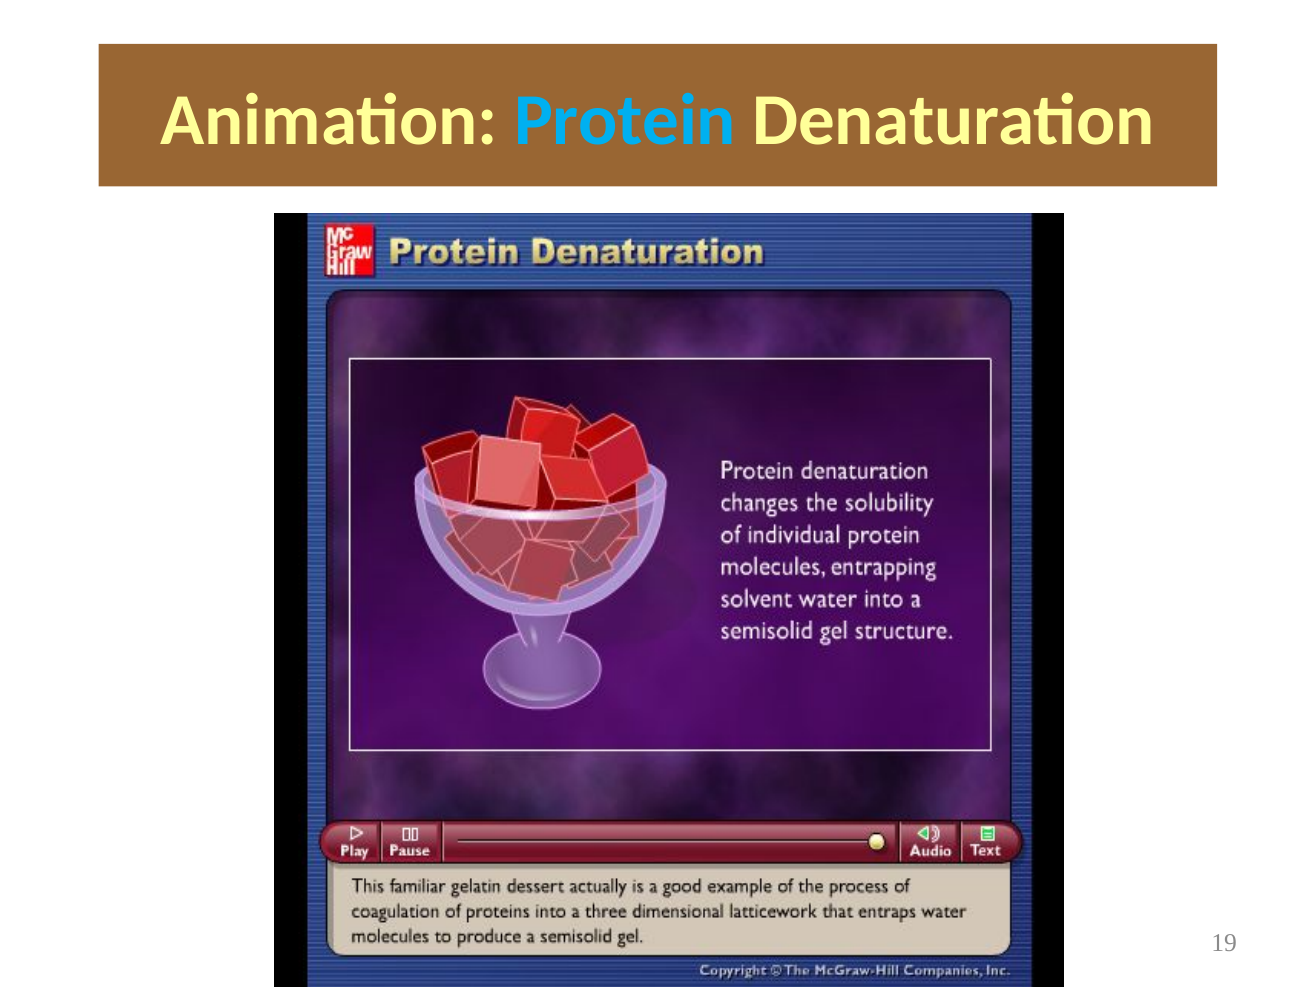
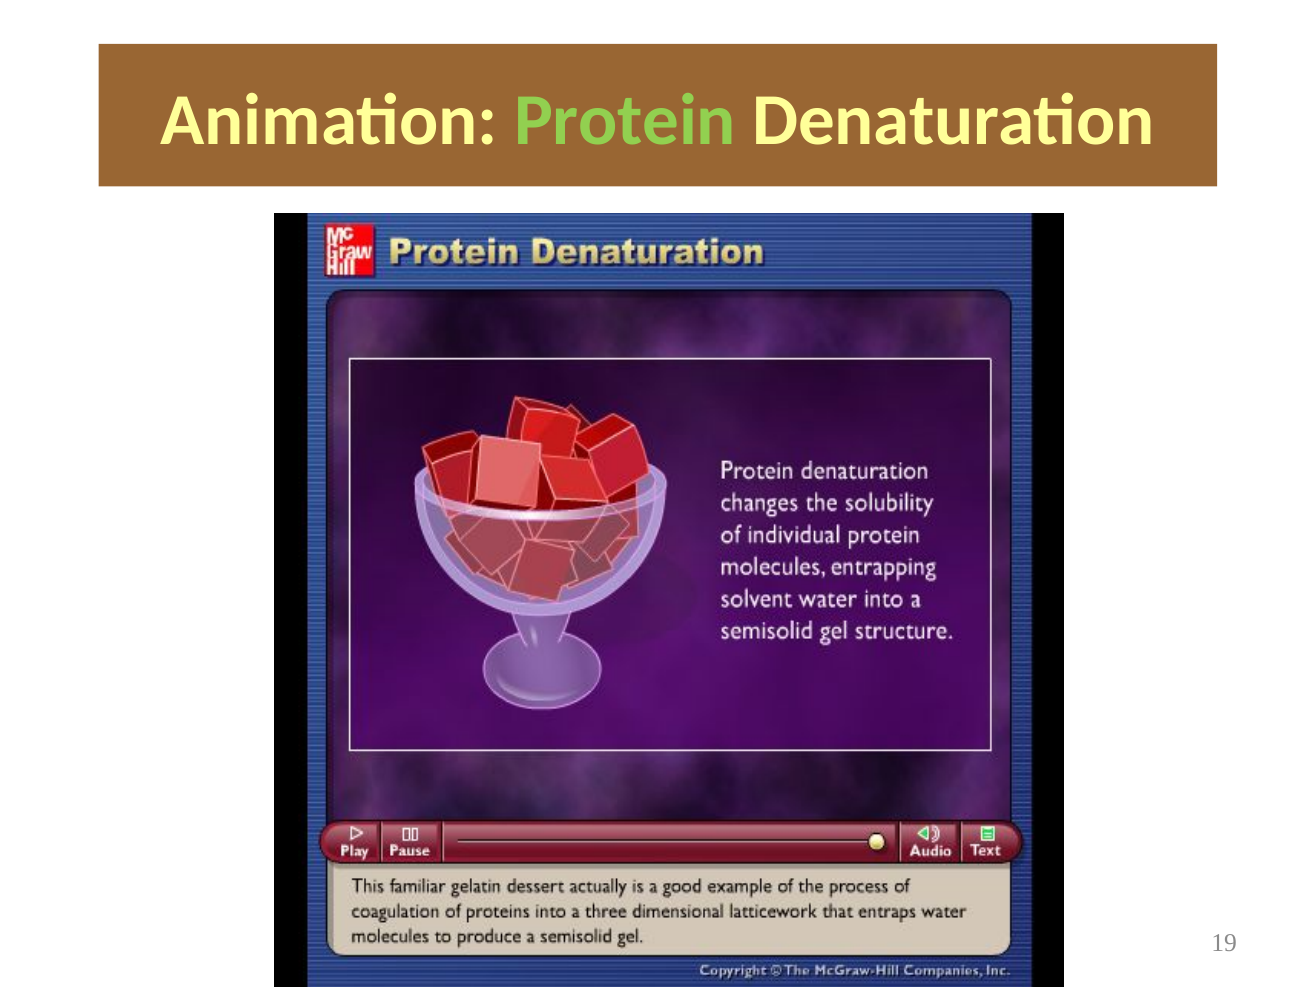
Protein colour: light blue -> light green
